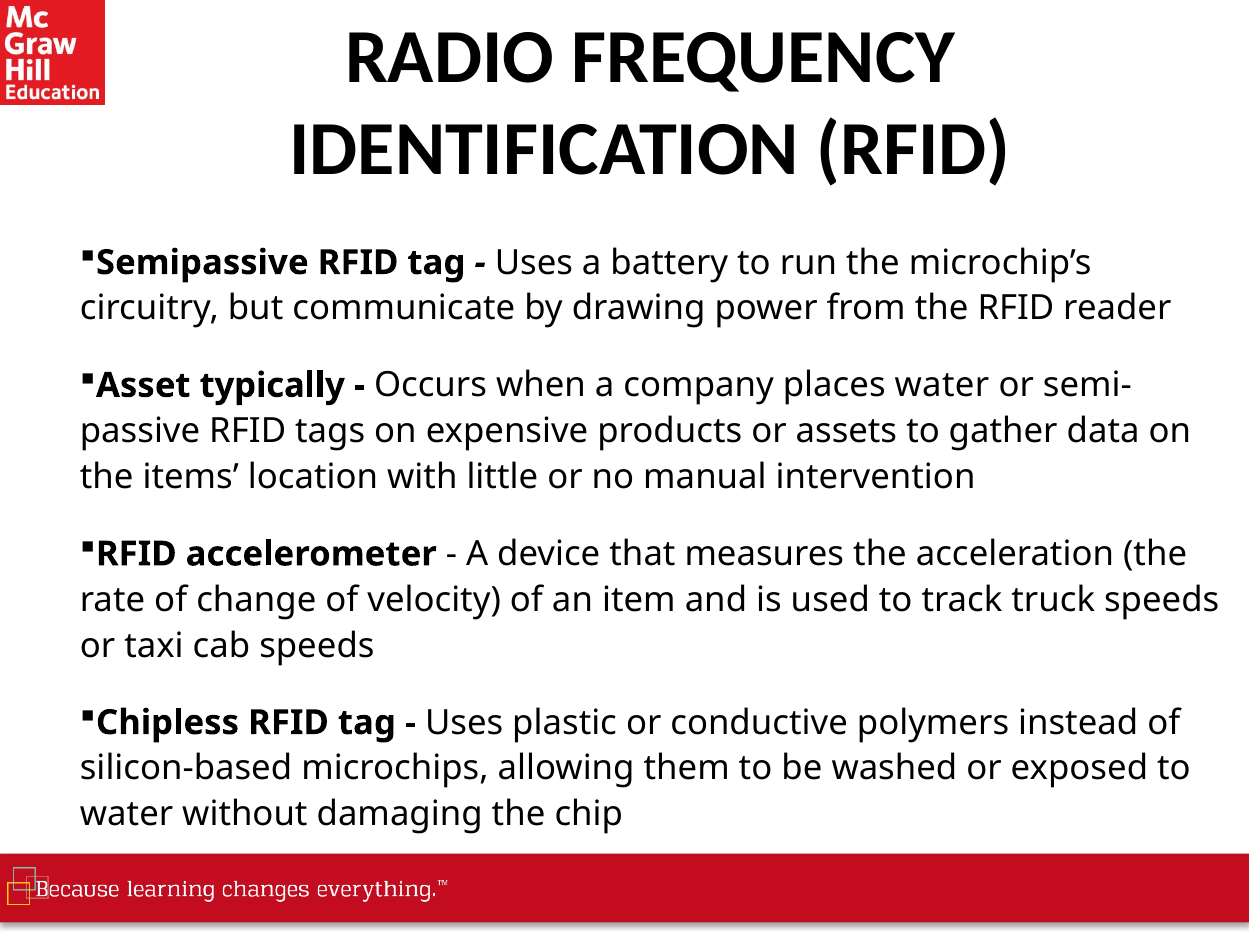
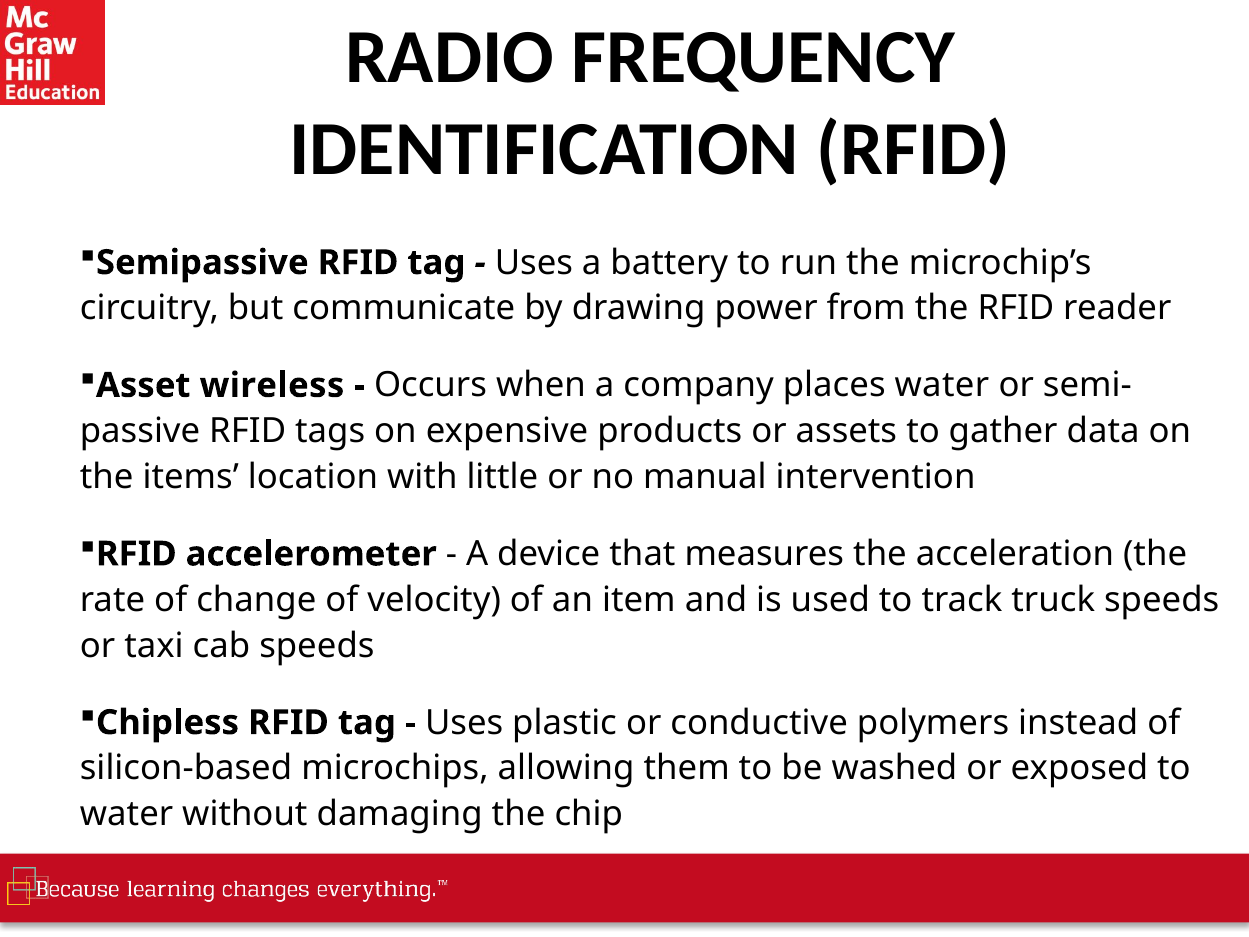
typically: typically -> wireless
